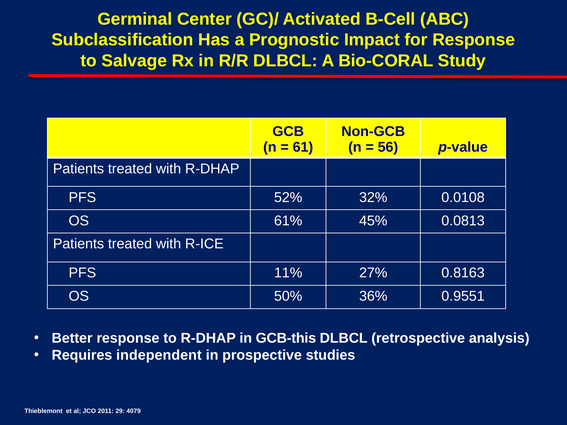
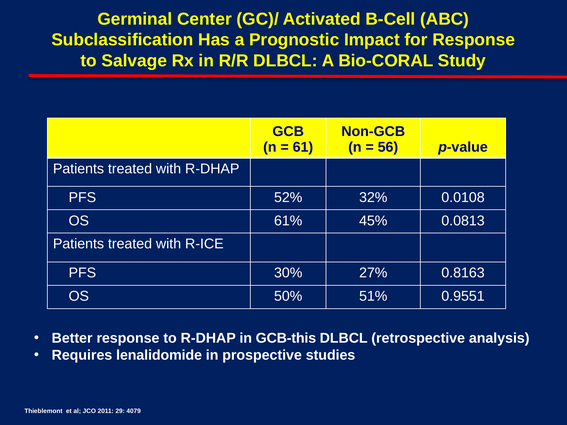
11%: 11% -> 30%
36%: 36% -> 51%
independent: independent -> lenalidomide
